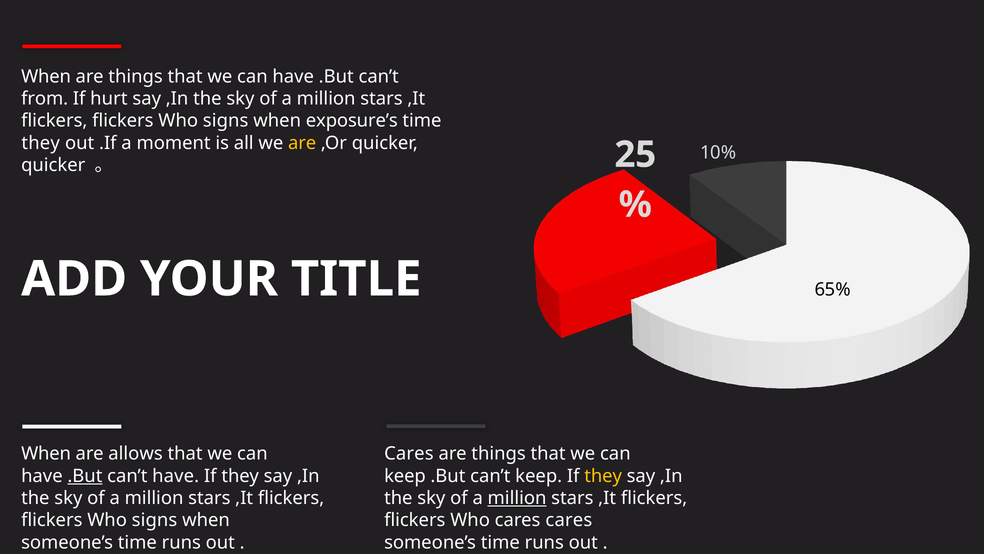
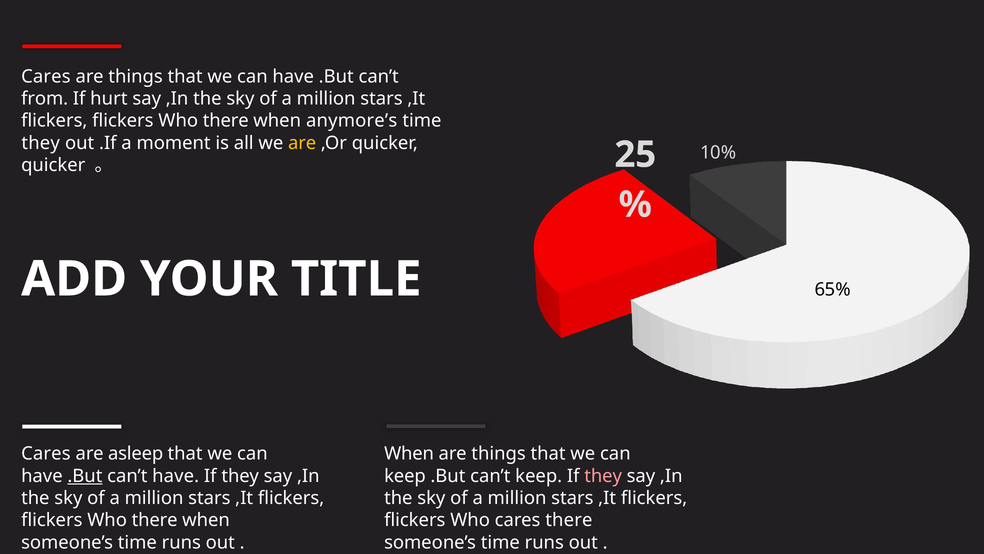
When at (46, 76): When -> Cares
signs at (226, 121): signs -> there
exposure’s: exposure’s -> anymore’s
When at (46, 453): When -> Cares
allows: allows -> asleep
Cares at (409, 453): Cares -> When
they at (603, 476) colour: yellow -> pink
million at (517, 498) underline: present -> none
signs at (155, 520): signs -> there
cares cares: cares -> there
